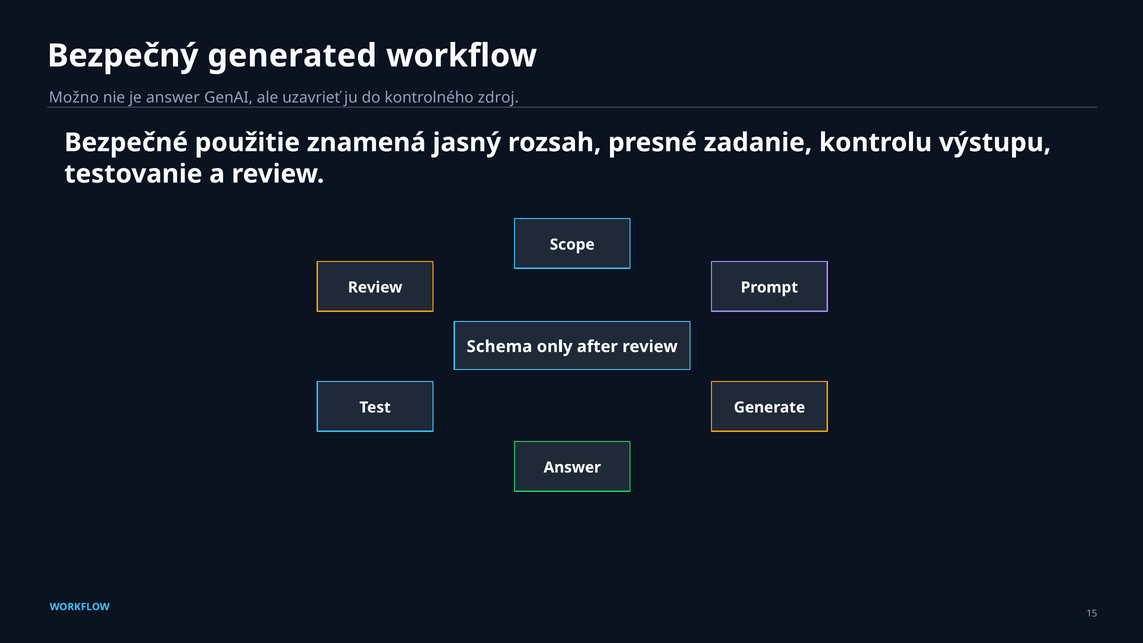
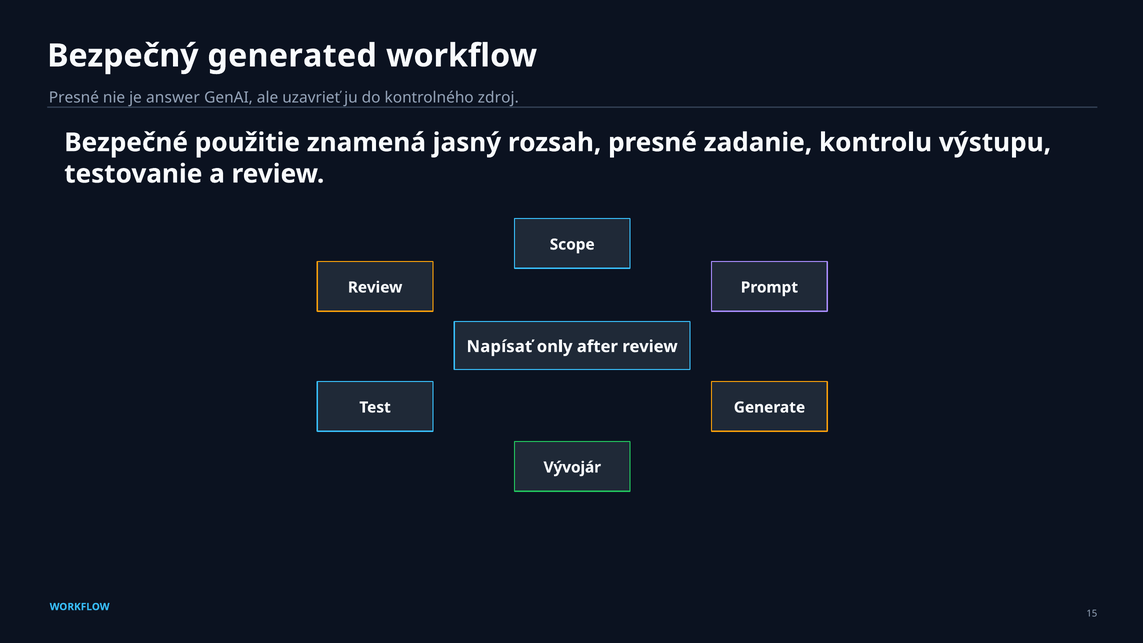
Možno at (74, 97): Možno -> Presné
Schema: Schema -> Napísať
Answer at (572, 467): Answer -> Vývojár
